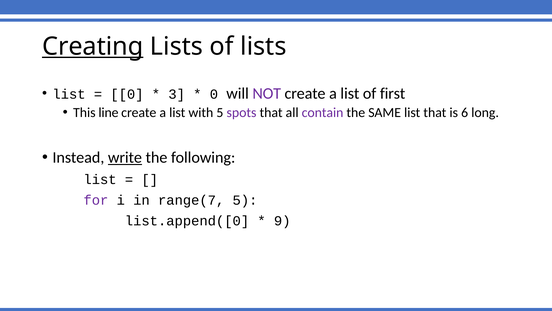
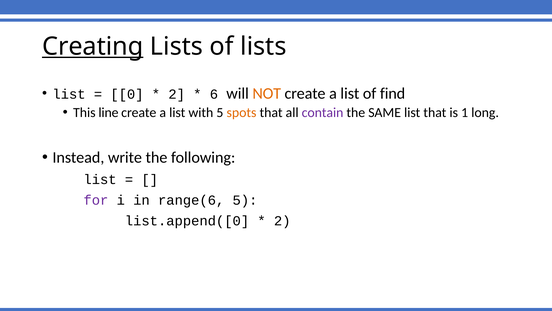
3 at (177, 94): 3 -> 2
0 at (214, 94): 0 -> 6
NOT colour: purple -> orange
first: first -> find
spots colour: purple -> orange
6: 6 -> 1
write underline: present -> none
range(7: range(7 -> range(6
9 at (282, 221): 9 -> 2
